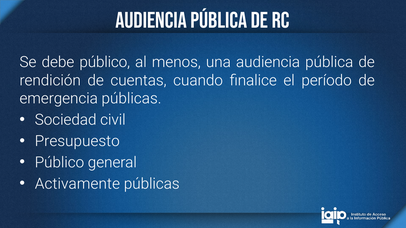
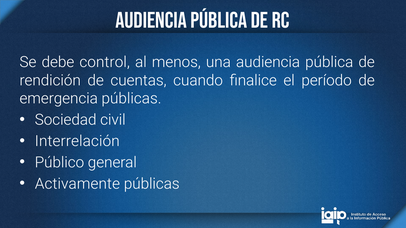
debe público: público -> control
Presupuesto: Presupuesto -> Interrelación
